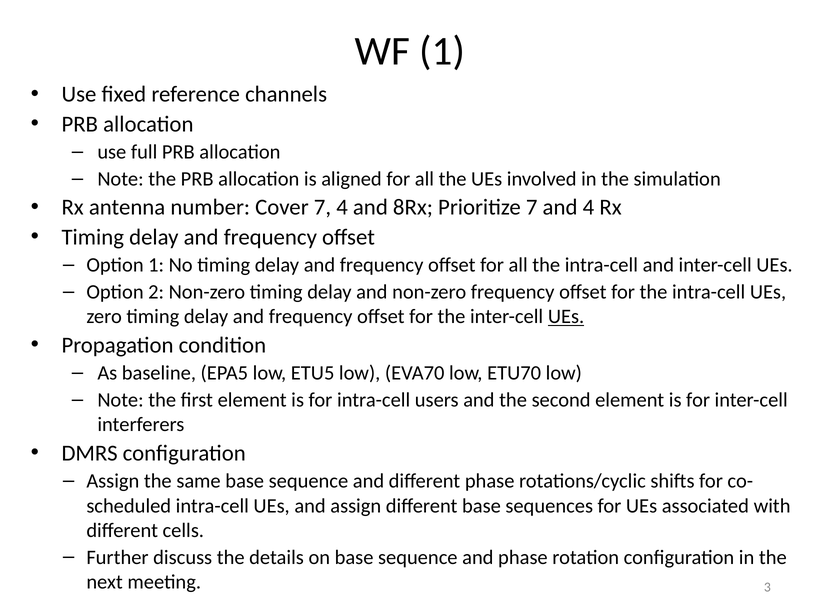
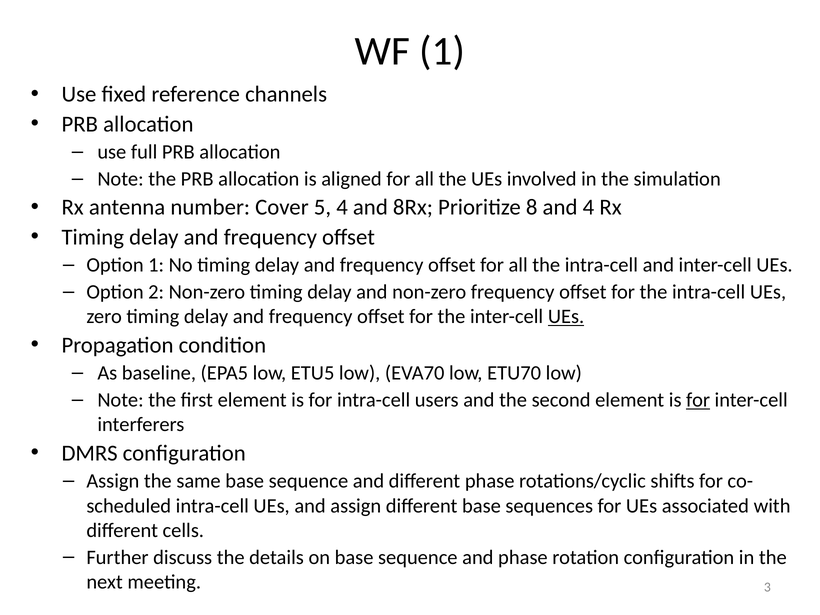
Cover 7: 7 -> 5
Prioritize 7: 7 -> 8
for at (698, 400) underline: none -> present
